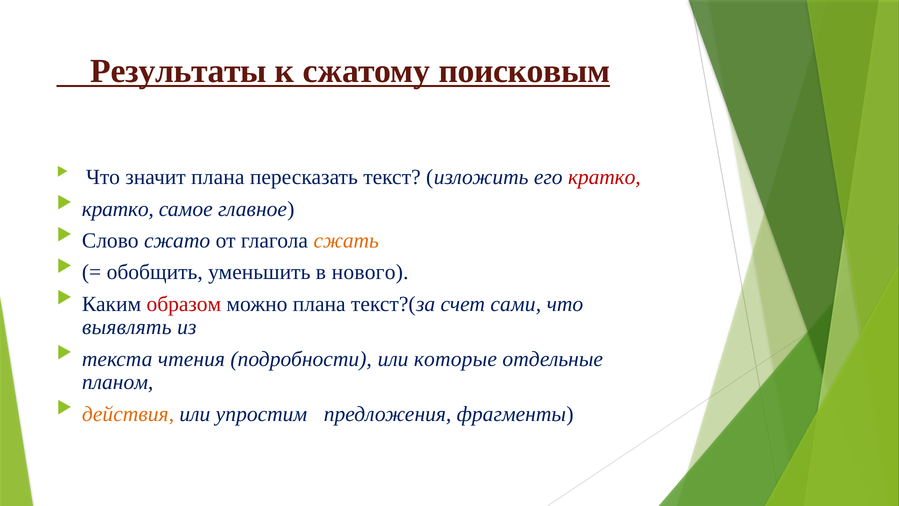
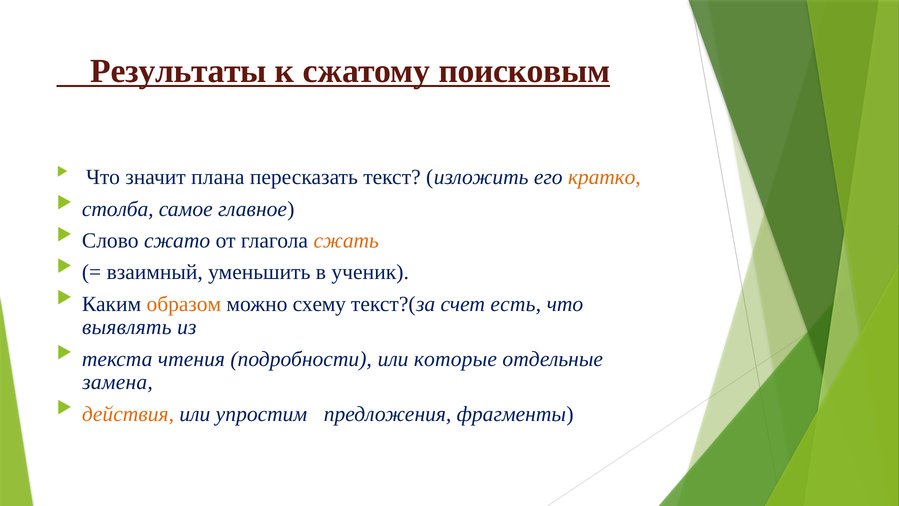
кратко at (604, 177) colour: red -> orange
кратко at (118, 209): кратко -> столба
обобщить: обобщить -> взаимный
нового: нового -> ученик
образом colour: red -> orange
можно плана: плана -> схему
сами: сами -> есть
планом: планом -> замена
